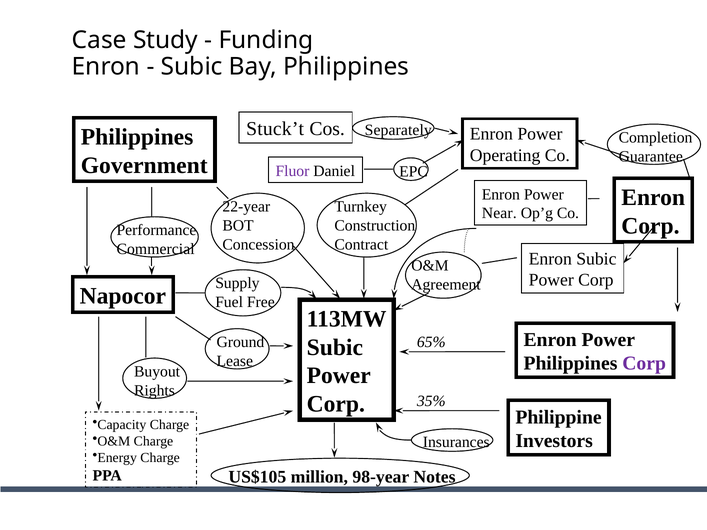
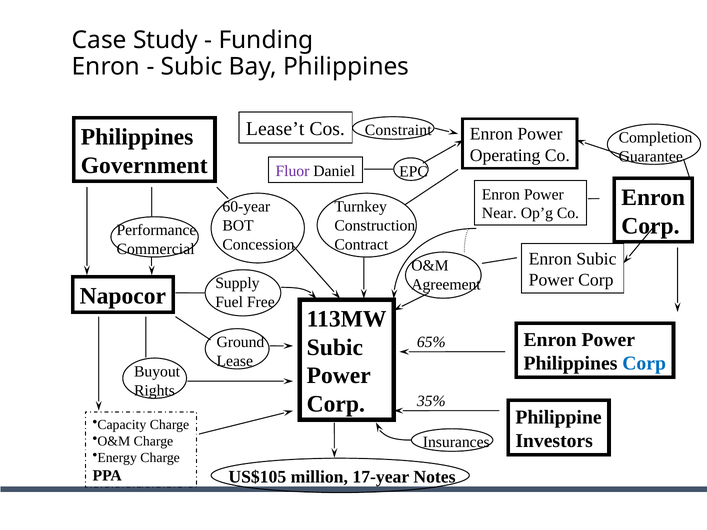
Stuck’t: Stuck’t -> Lease’t
Separately: Separately -> Constraint
22-year: 22-year -> 60-year
Corp at (644, 364) colour: purple -> blue
98-year: 98-year -> 17-year
